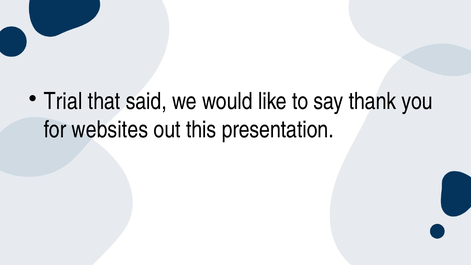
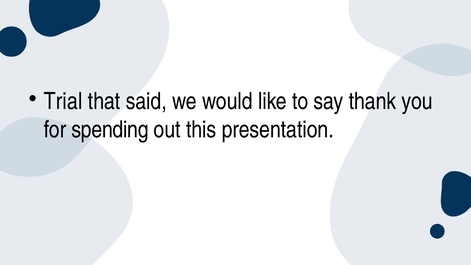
websites: websites -> spending
